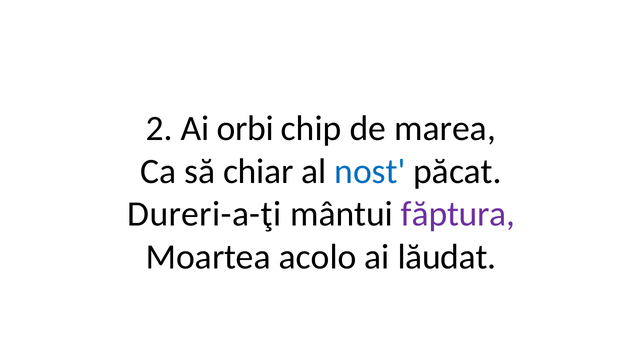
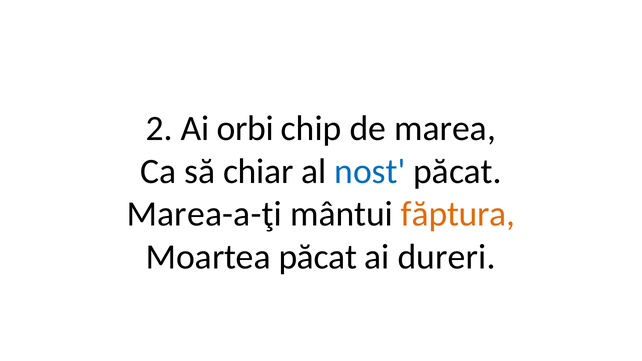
Dureri-a-ţi: Dureri-a-ţi -> Marea-a-ţi
făptura colour: purple -> orange
Moartea acolo: acolo -> păcat
lăudat: lăudat -> dureri
